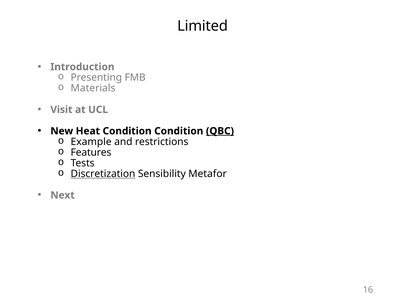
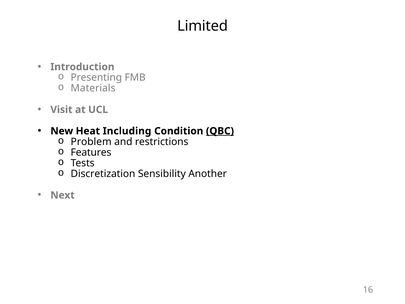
Heat Condition: Condition -> Including
Example: Example -> Problem
Discretization underline: present -> none
Metafor: Metafor -> Another
